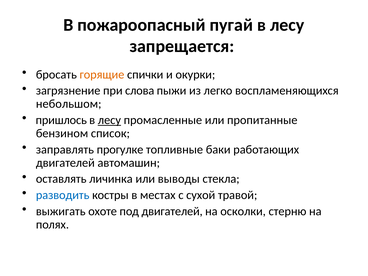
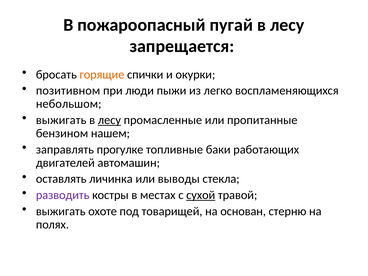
загрязнение: загрязнение -> позитивном
слова: слова -> люди
пришлось at (61, 120): пришлось -> выжигать
список: список -> нашем
разводить colour: blue -> purple
сухой underline: none -> present
под двигателей: двигателей -> товарищей
осколки: осколки -> основан
